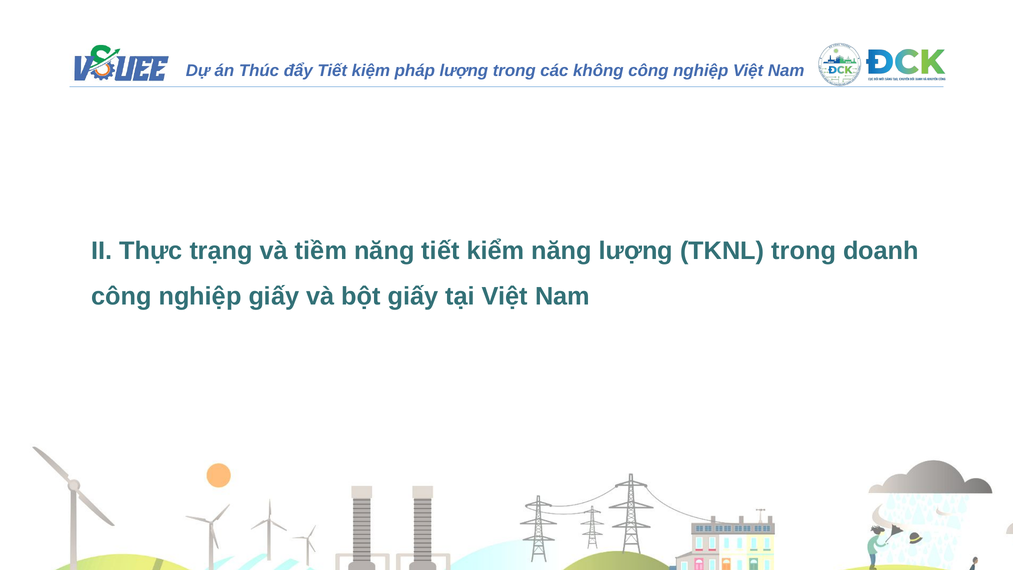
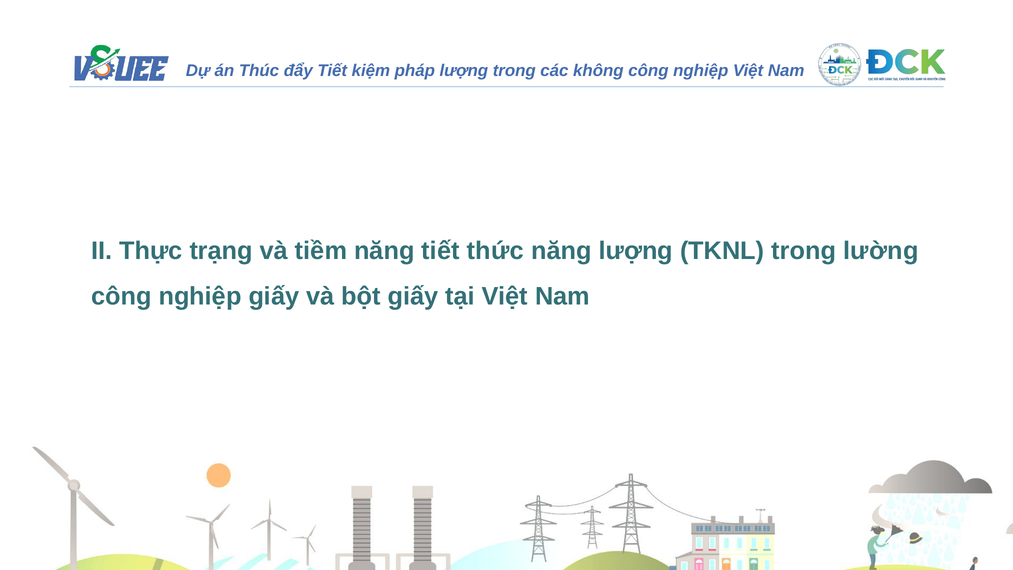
kiểm: kiểm -> thức
doanh: doanh -> lường
